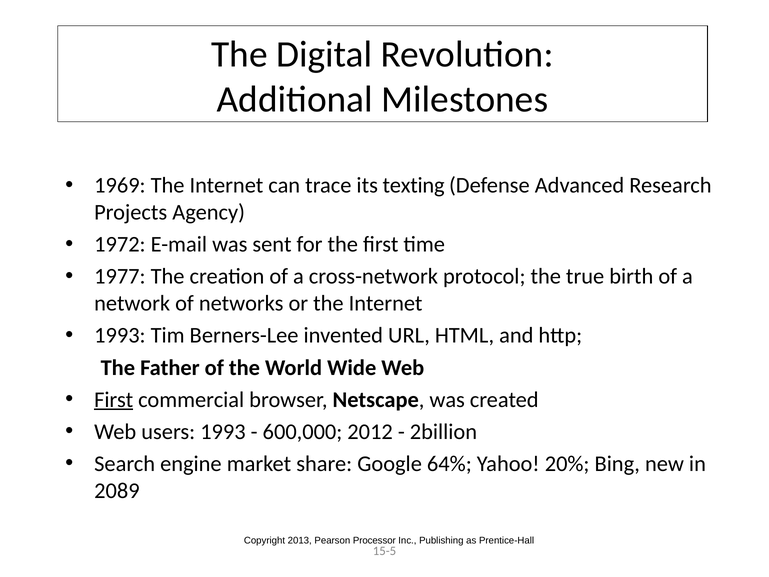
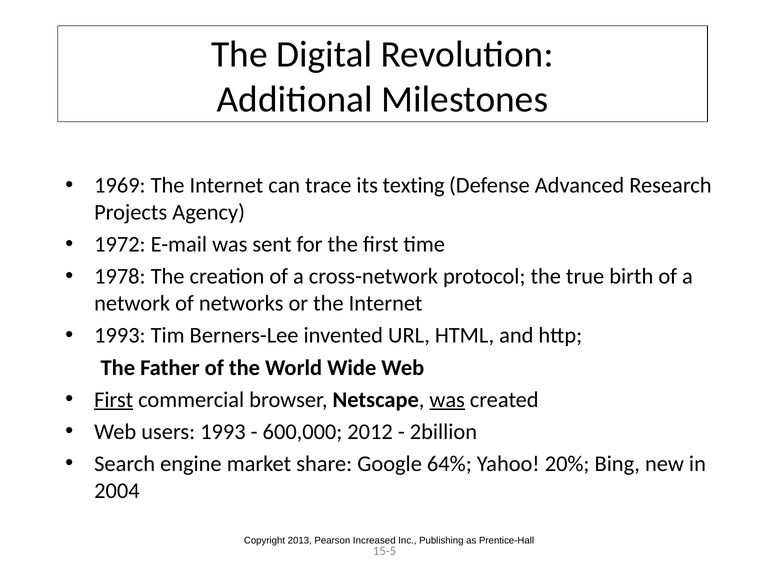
1977: 1977 -> 1978
was at (447, 399) underline: none -> present
2089: 2089 -> 2004
Processor: Processor -> Increased
